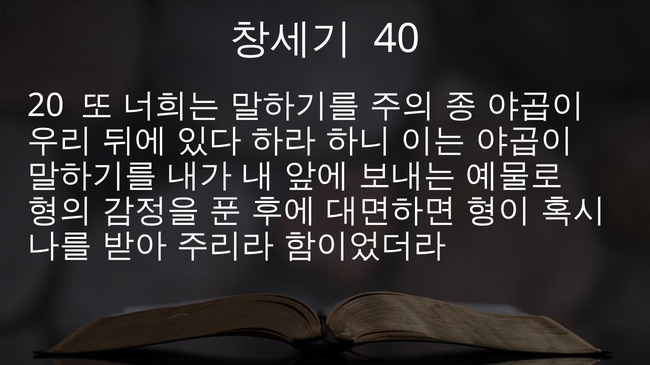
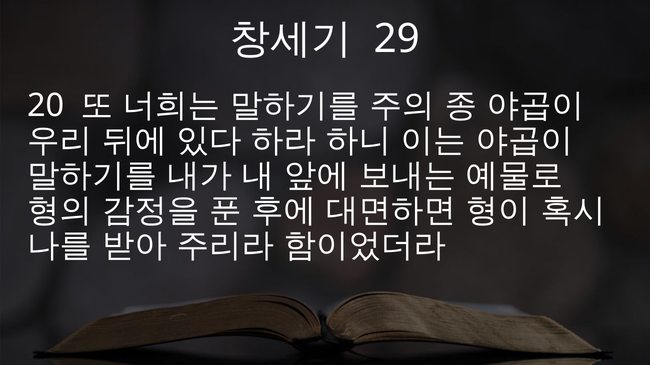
40: 40 -> 29
